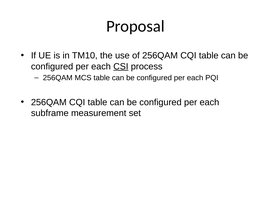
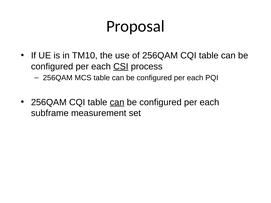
can at (117, 102) underline: none -> present
